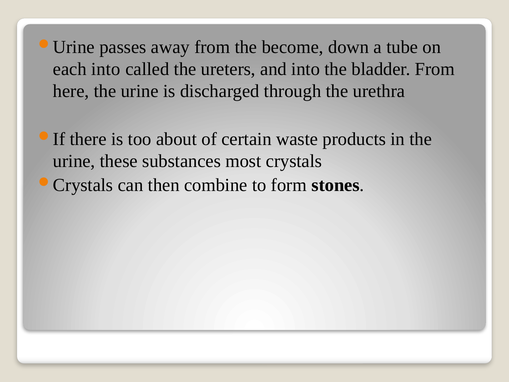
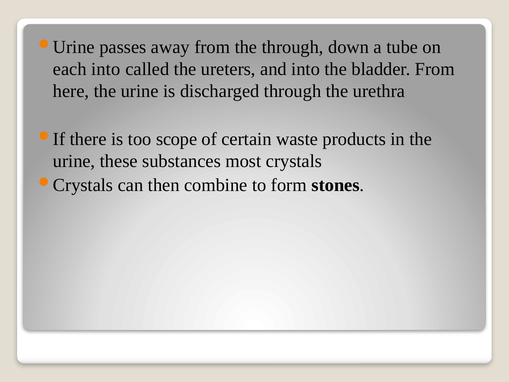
the become: become -> through
about: about -> scope
